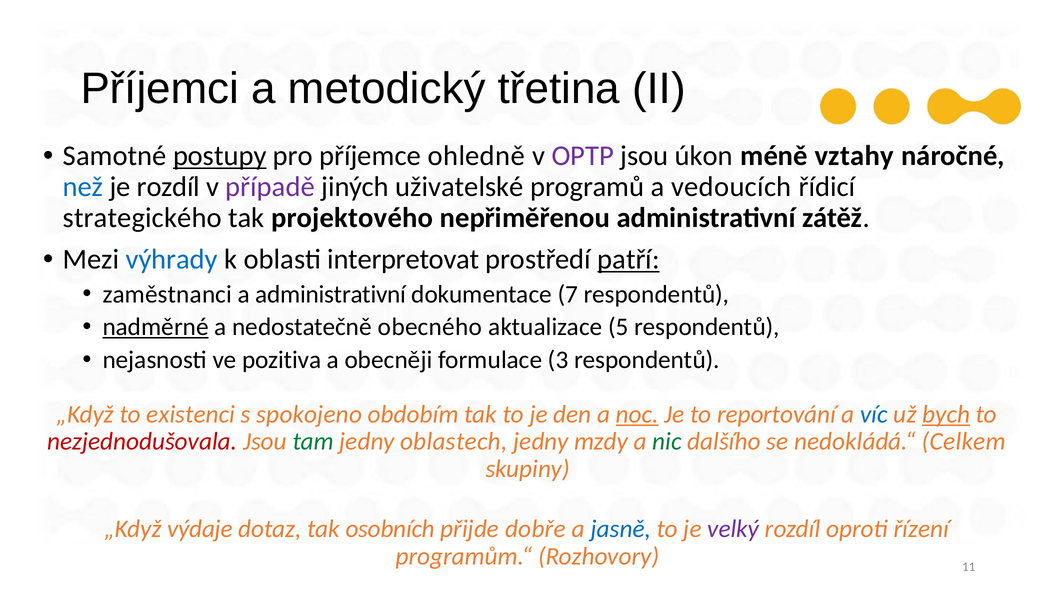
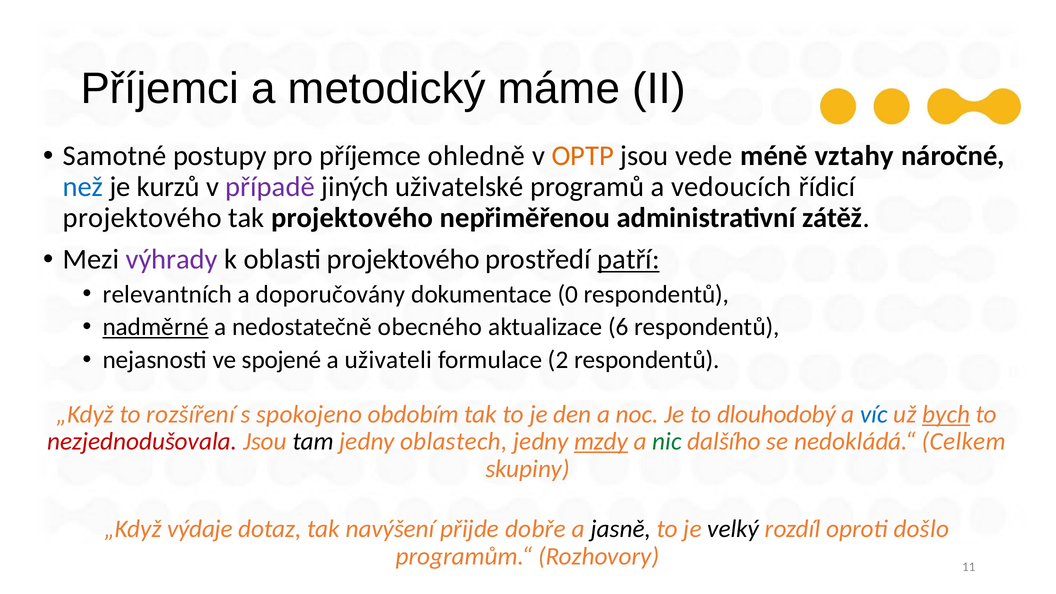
třetina: třetina -> máme
postupy underline: present -> none
OPTP colour: purple -> orange
úkon: úkon -> vede
je rozdíl: rozdíl -> kurzů
strategického at (142, 218): strategického -> projektového
výhrady colour: blue -> purple
oblasti interpretovat: interpretovat -> projektového
zaměstnanci: zaměstnanci -> relevantních
a administrativní: administrativní -> doporučovány
7: 7 -> 0
5: 5 -> 6
pozitiva: pozitiva -> spojené
obecněji: obecněji -> uživateli
3: 3 -> 2
existenci: existenci -> rozšíření
noc underline: present -> none
reportování: reportování -> dlouhodobý
tam colour: green -> black
mzdy underline: none -> present
osobních: osobních -> navýšení
jasně colour: blue -> black
velký colour: purple -> black
řízení: řízení -> došlo
